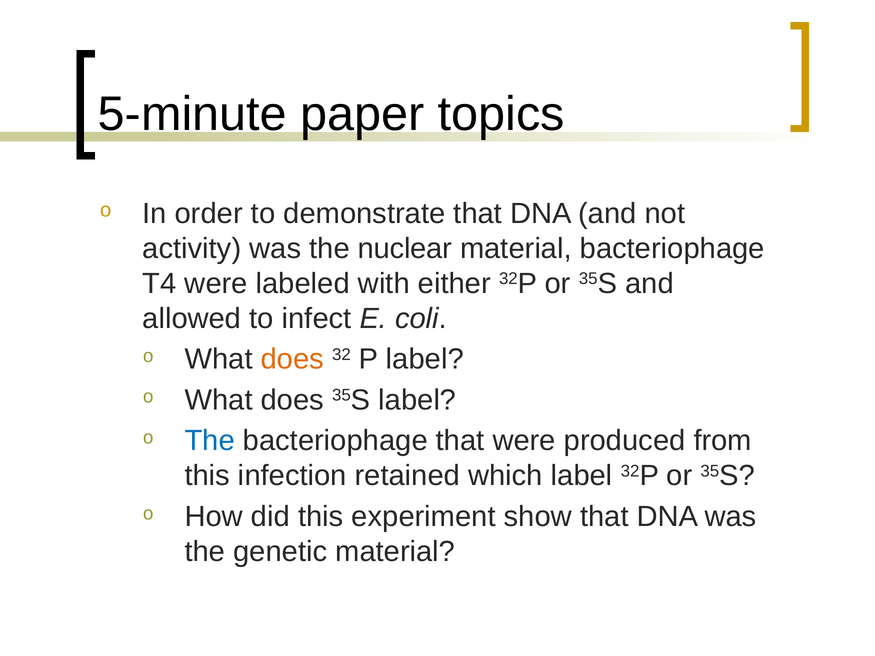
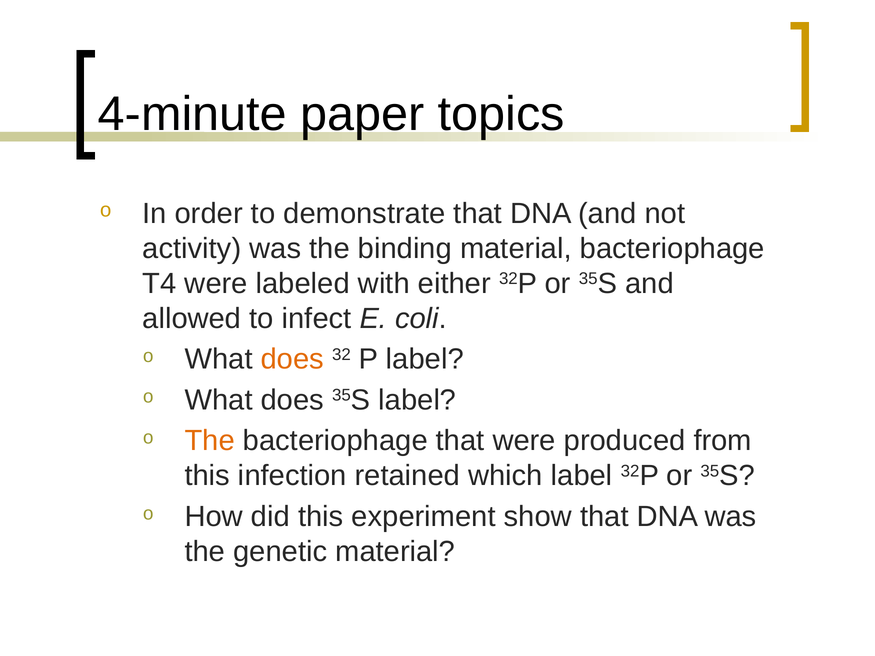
5-minute: 5-minute -> 4-minute
nuclear: nuclear -> binding
The at (210, 441) colour: blue -> orange
